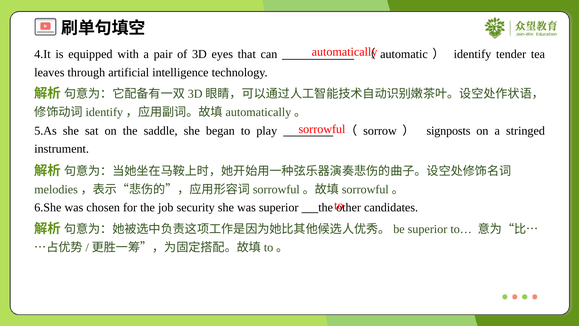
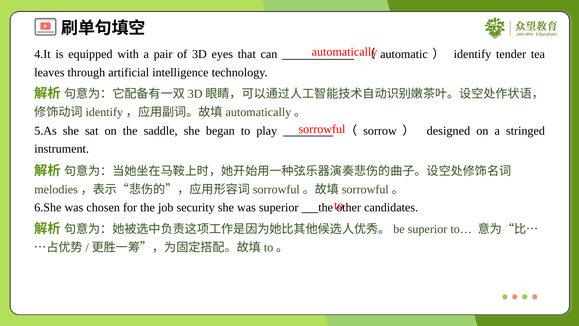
signposts: signposts -> designed
